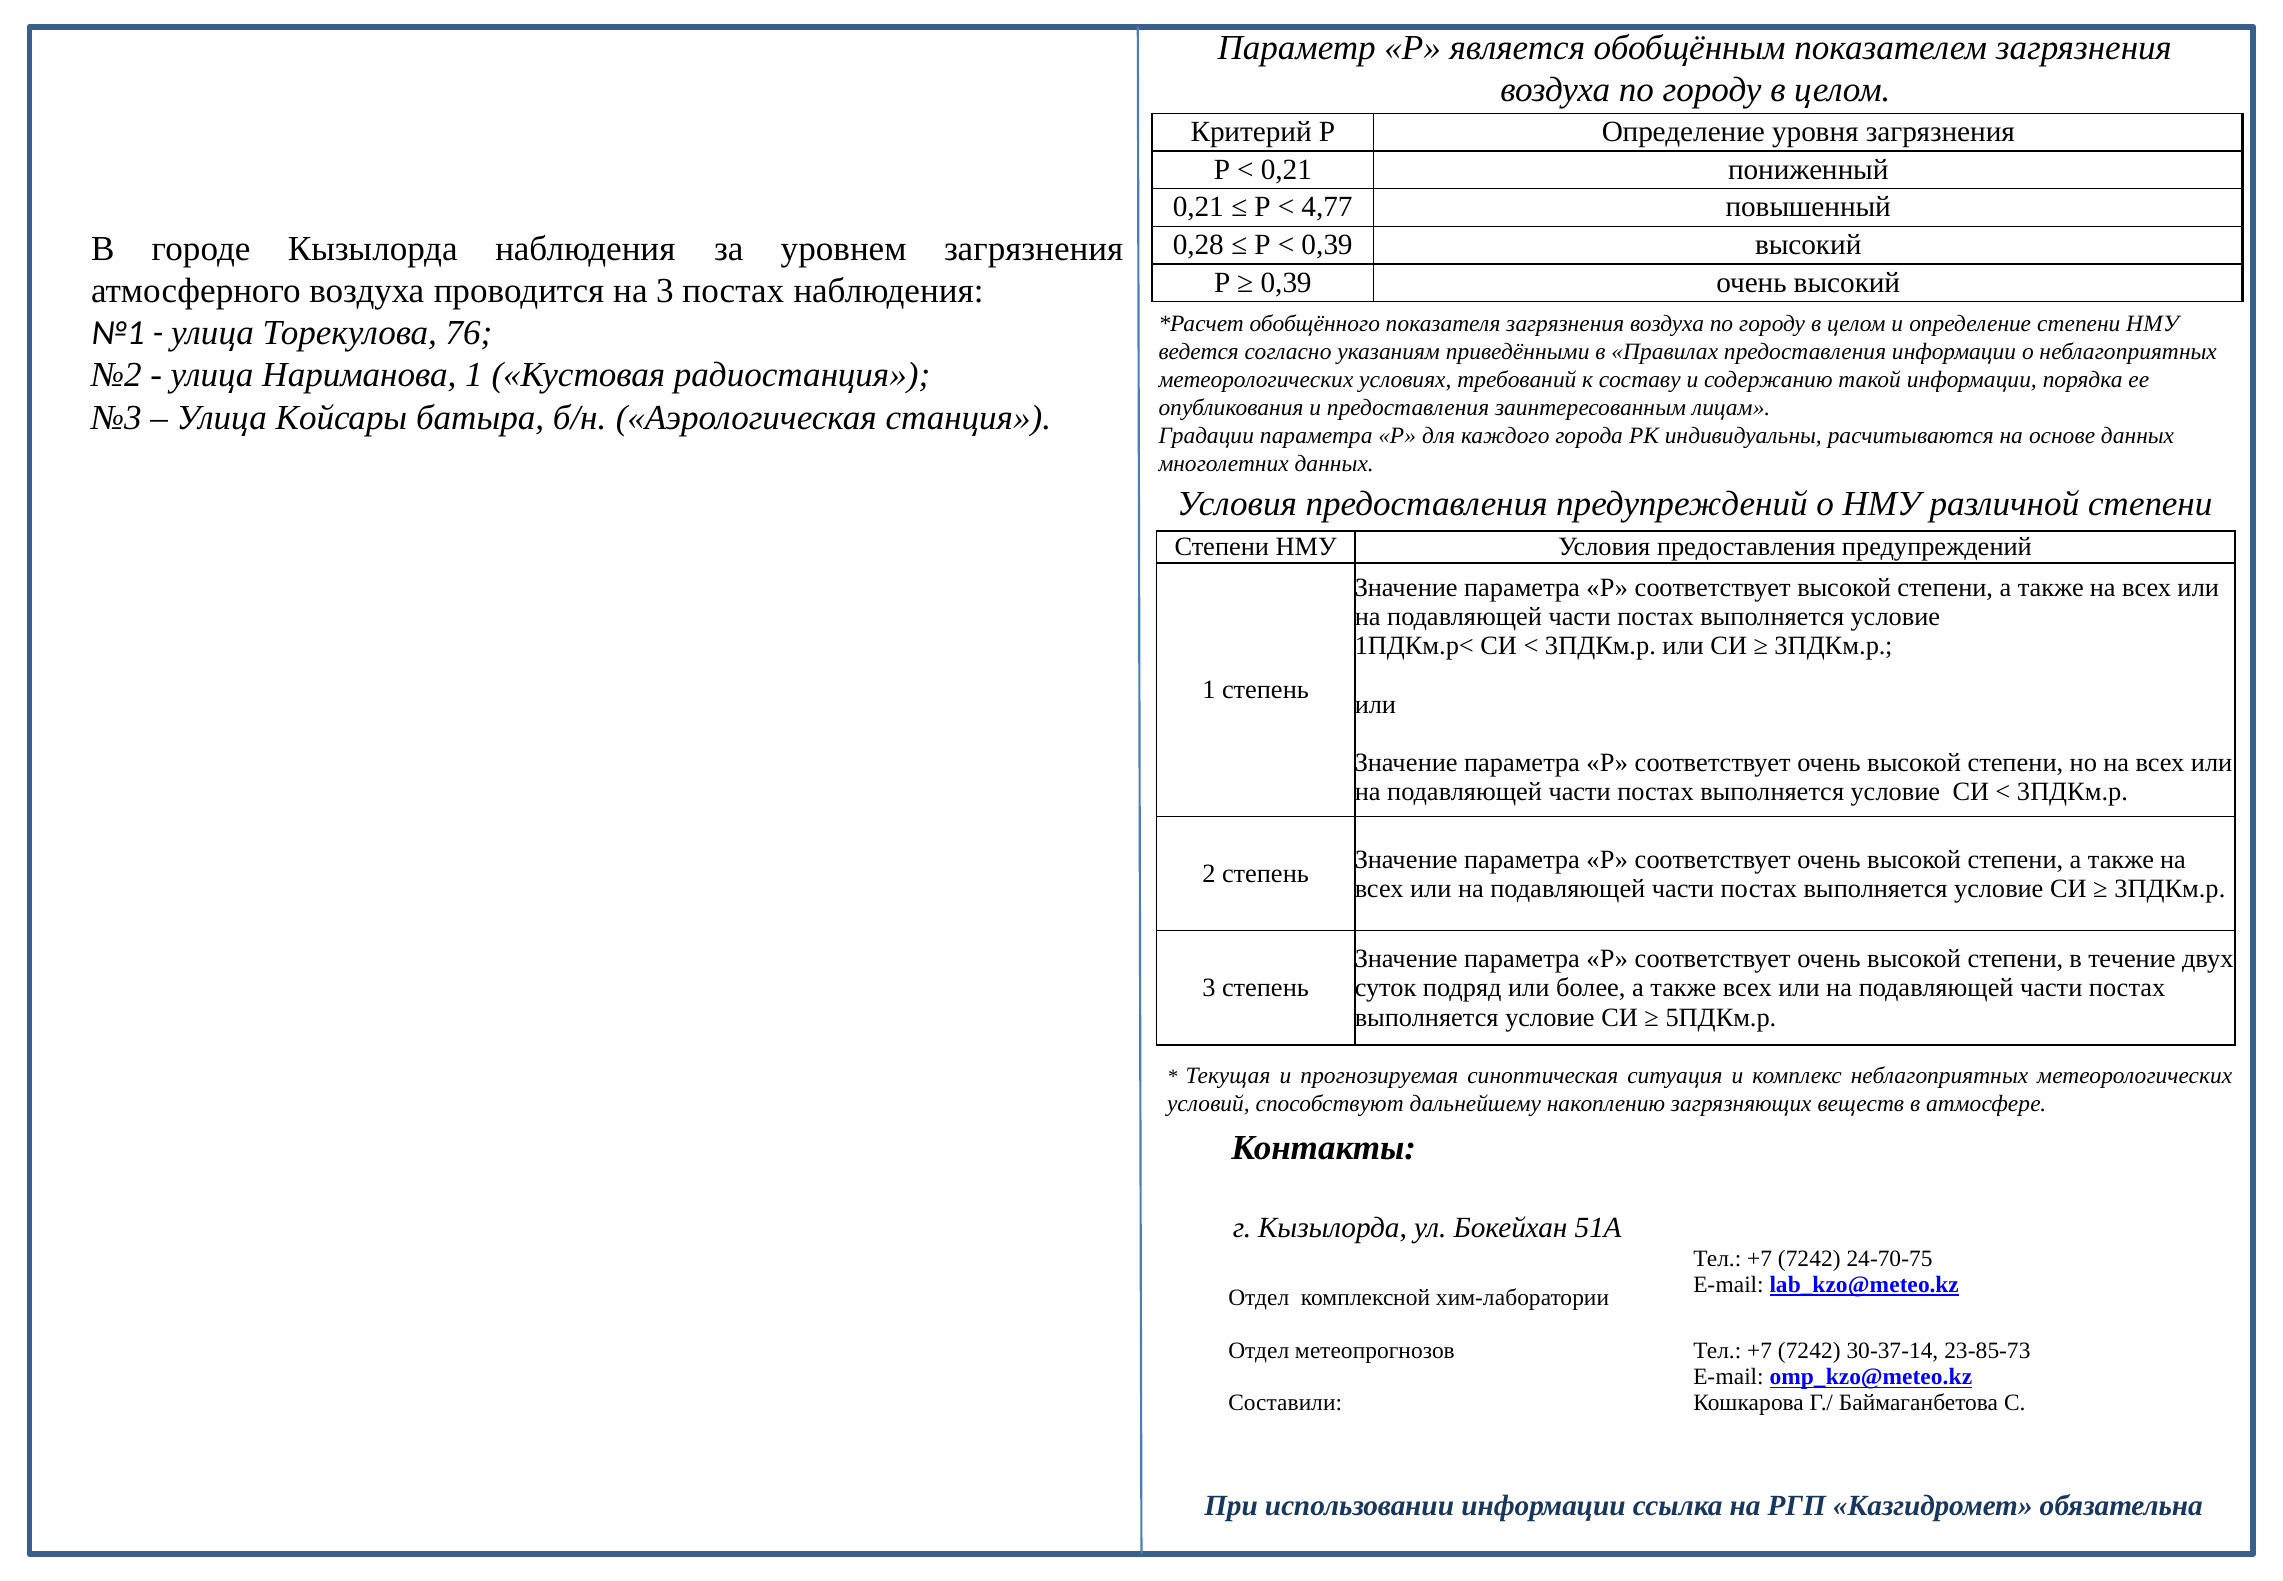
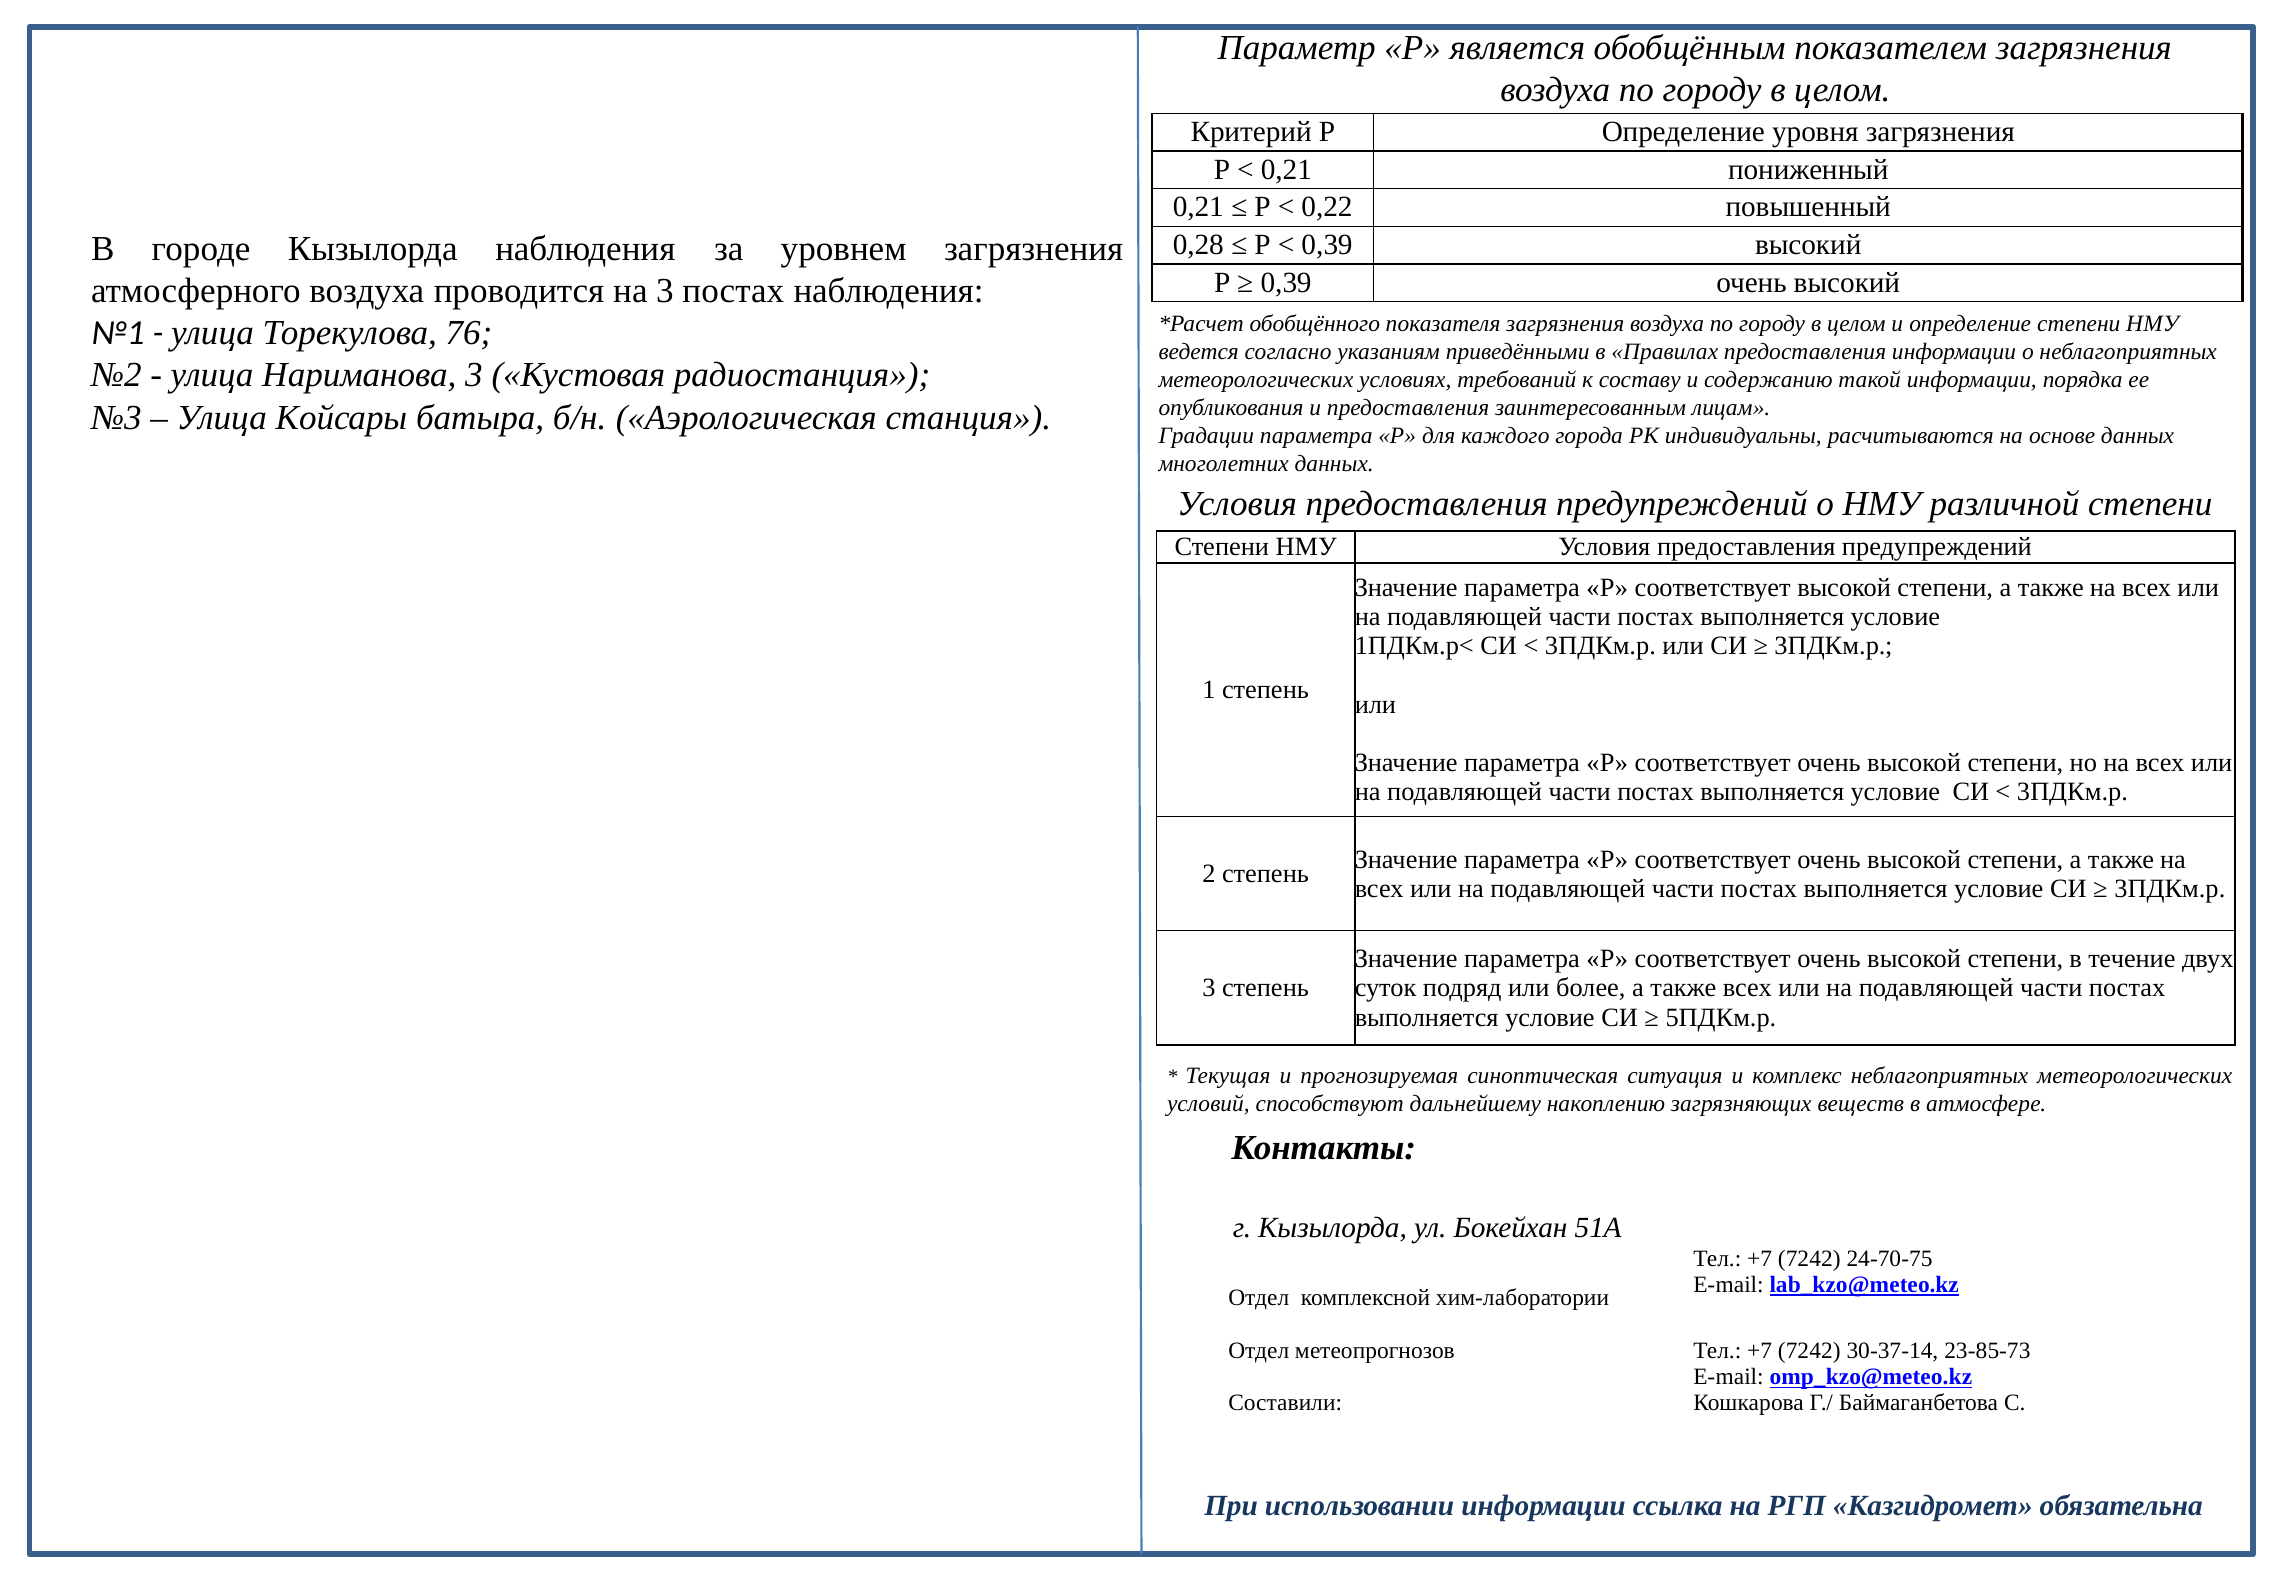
4,77: 4,77 -> 0,22
Нариманова 1: 1 -> 3
